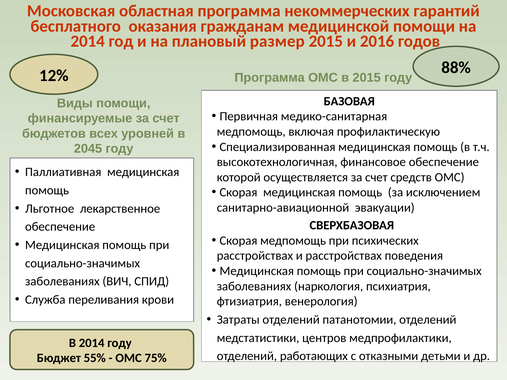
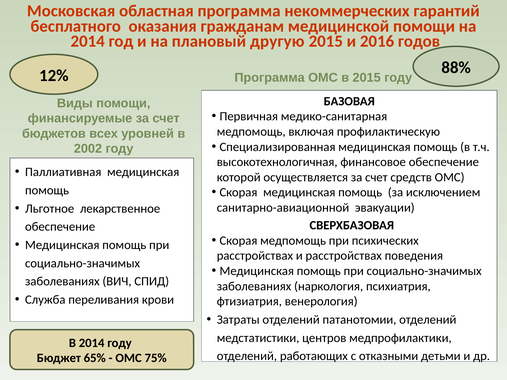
размер: размер -> другую
2045: 2045 -> 2002
55%: 55% -> 65%
